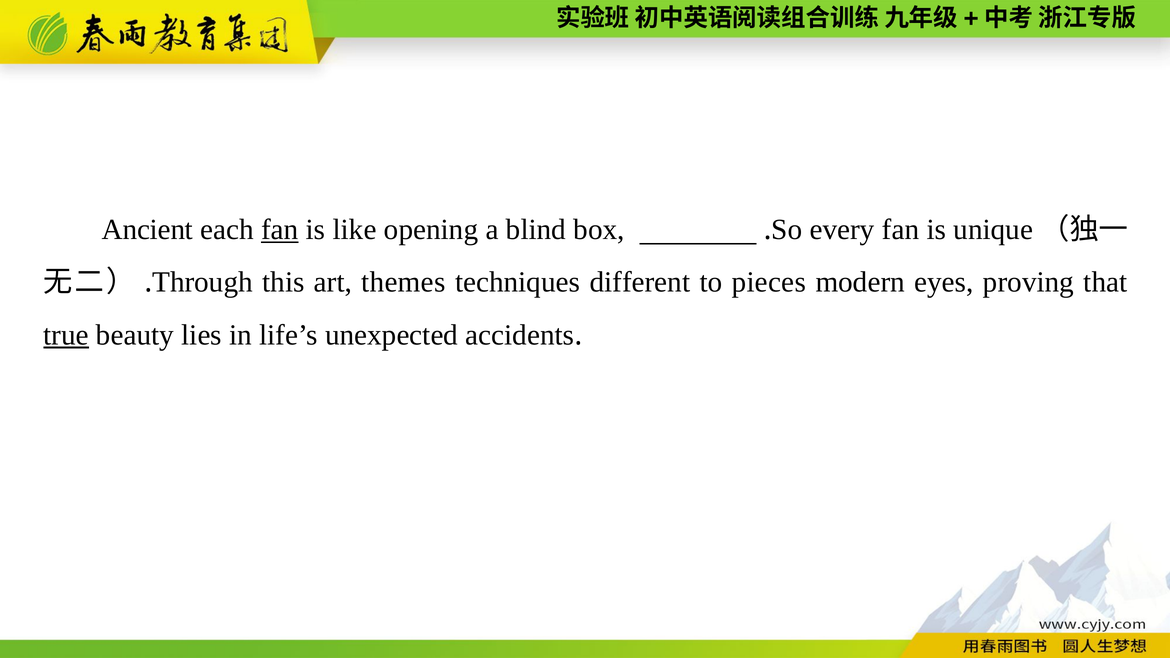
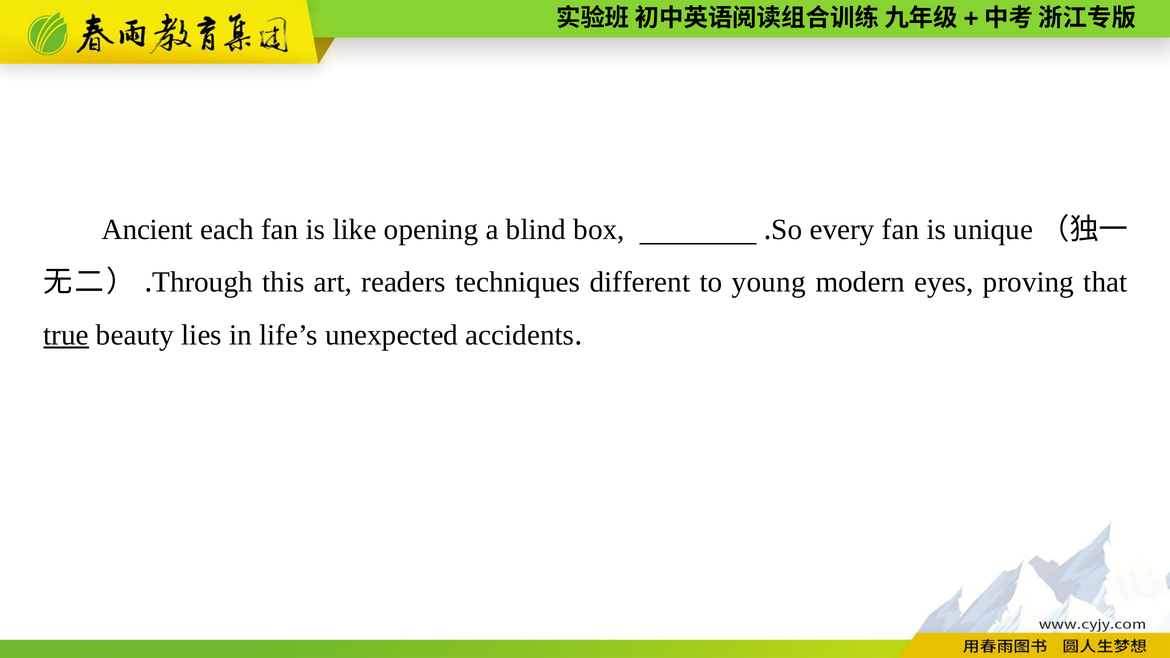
fan at (280, 230) underline: present -> none
themes: themes -> readers
pieces: pieces -> young
